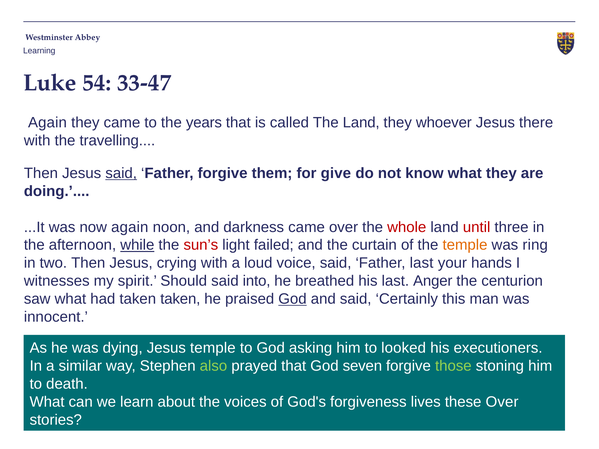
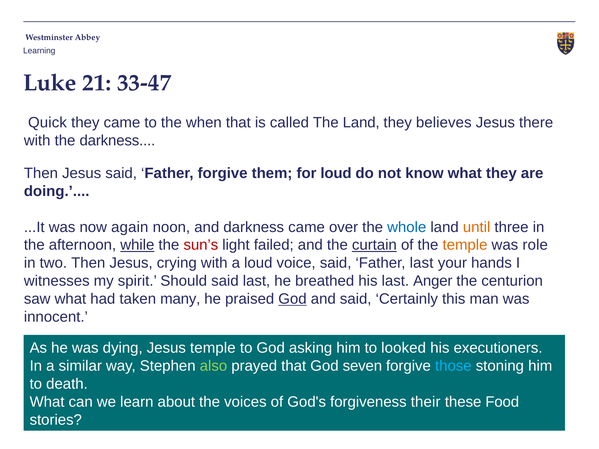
54: 54 -> 21
Again at (47, 123): Again -> Quick
years: years -> when
whoever: whoever -> believes
the travelling: travelling -> darkness
said at (121, 173) underline: present -> none
for give: give -> loud
whole colour: red -> blue
until colour: red -> orange
curtain underline: none -> present
ring: ring -> role
said into: into -> last
taken taken: taken -> many
those colour: light green -> light blue
lives: lives -> their
these Over: Over -> Food
